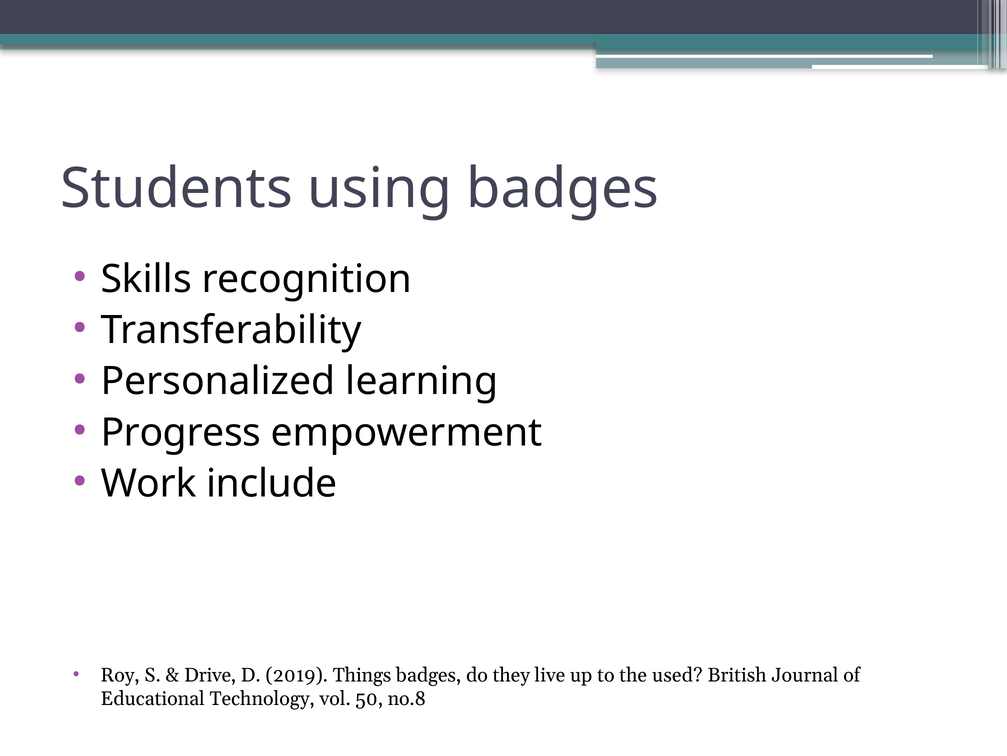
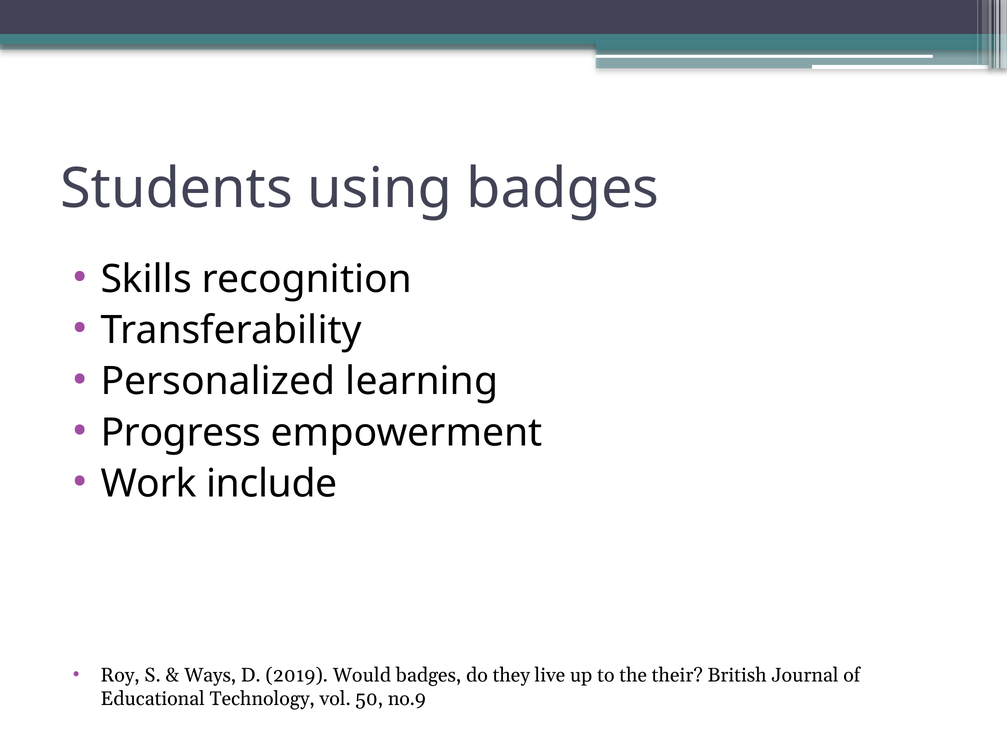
Drive: Drive -> Ways
Things: Things -> Would
used: used -> their
no.8: no.8 -> no.9
